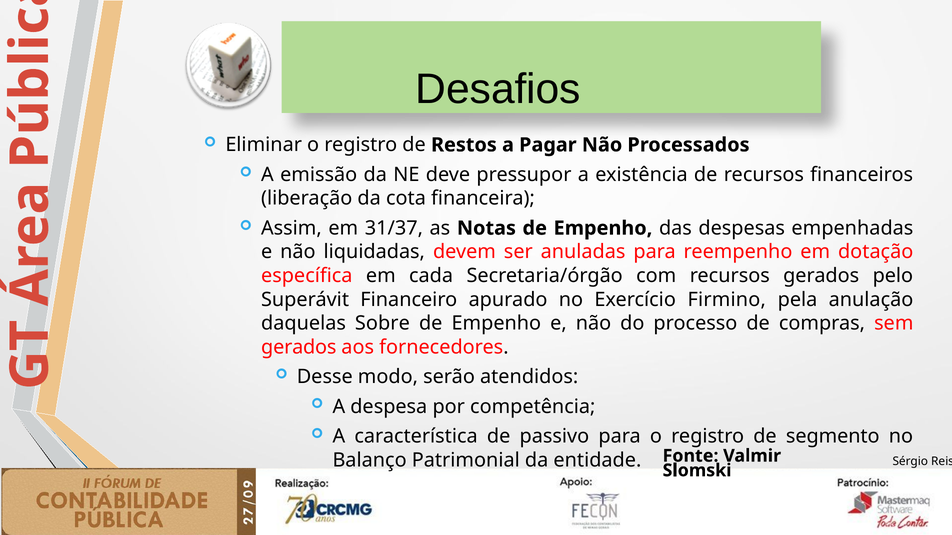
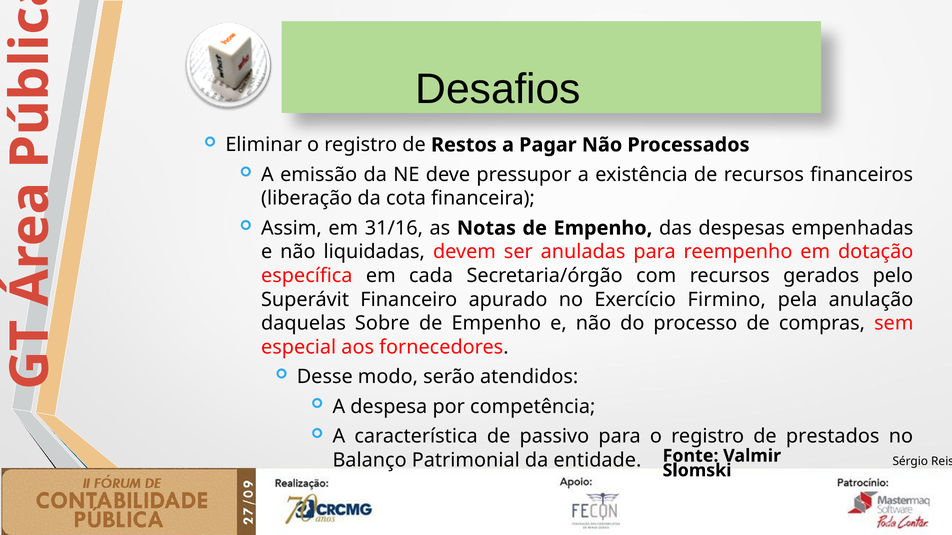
31/37: 31/37 -> 31/16
gerados at (299, 347): gerados -> especial
segmento: segmento -> prestados
